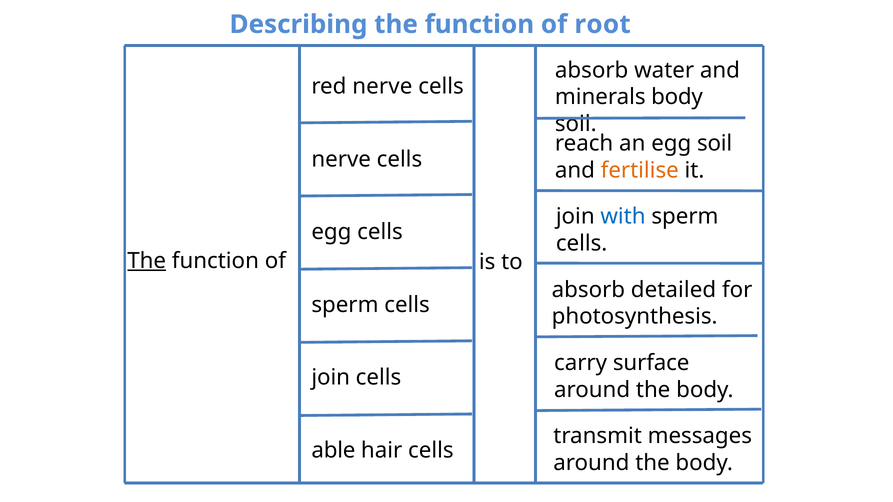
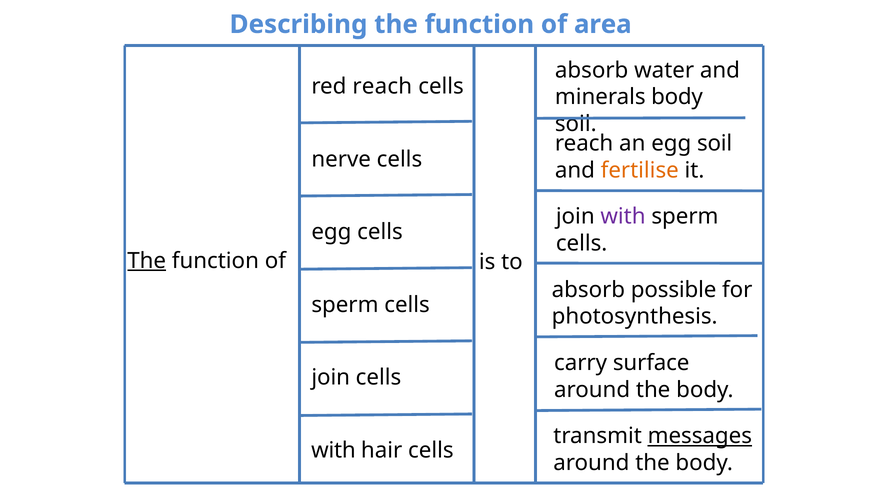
root: root -> area
red nerve: nerve -> reach
with at (623, 217) colour: blue -> purple
detailed: detailed -> possible
messages underline: none -> present
able at (333, 451): able -> with
